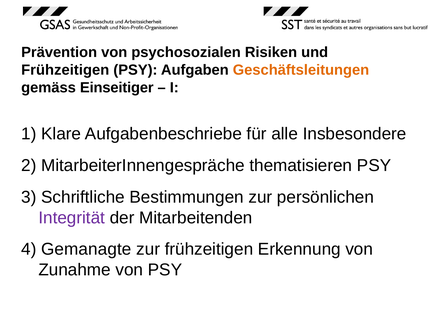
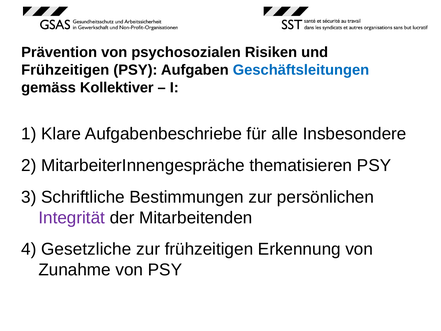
Geschäftsleitungen colour: orange -> blue
Einseitiger: Einseitiger -> Kollektiver
Gemanagte: Gemanagte -> Gesetzliche
